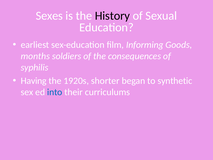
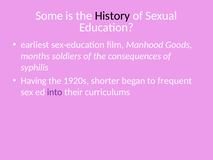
Sexes: Sexes -> Some
Informing: Informing -> Manhood
synthetic: synthetic -> frequent
into colour: blue -> purple
